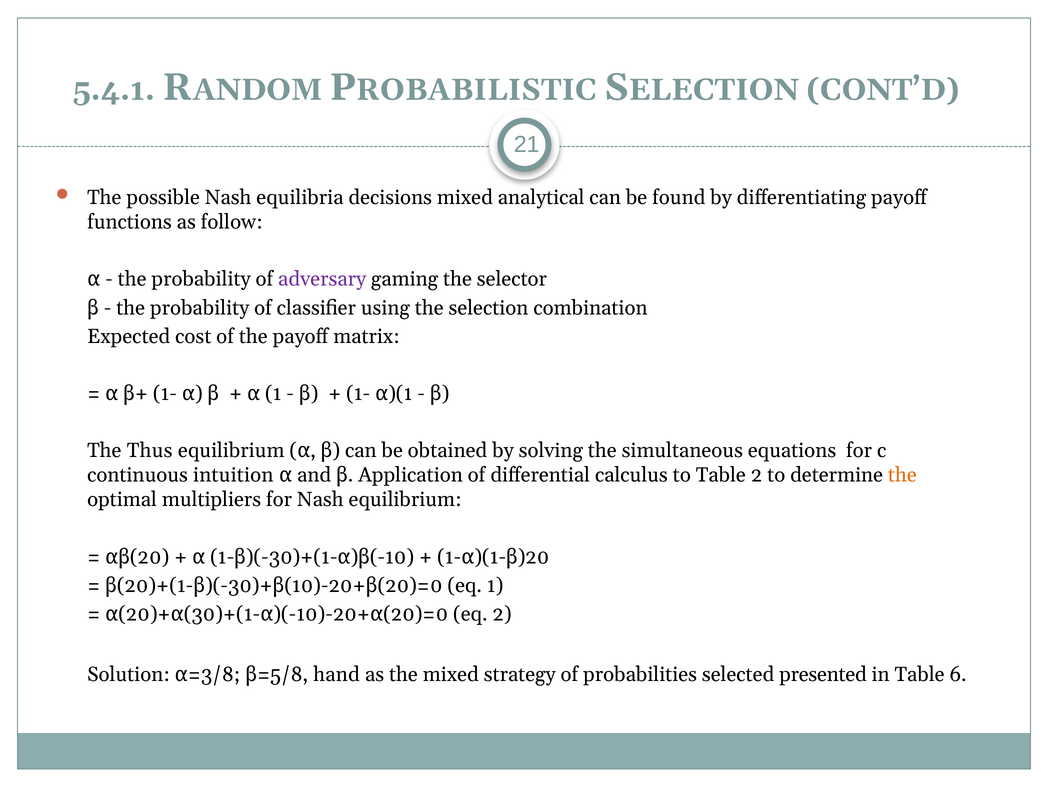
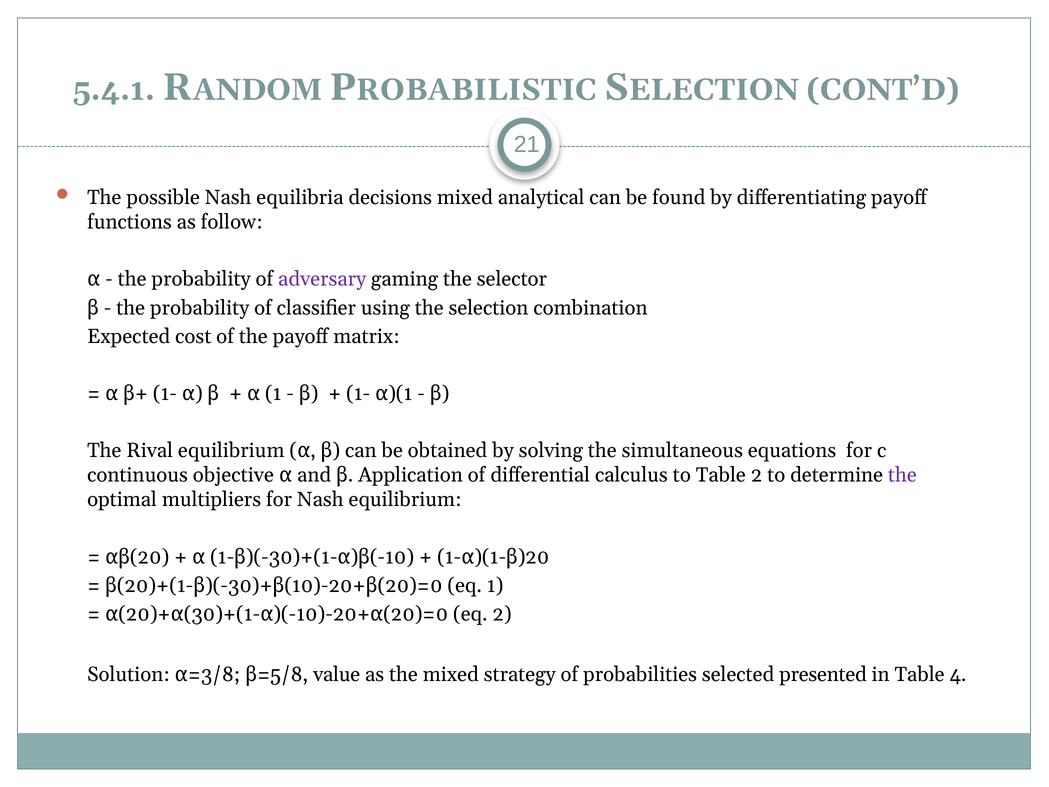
Thus: Thus -> Rival
intuition: intuition -> objective
the at (902, 475) colour: orange -> purple
hand: hand -> value
6: 6 -> 4
